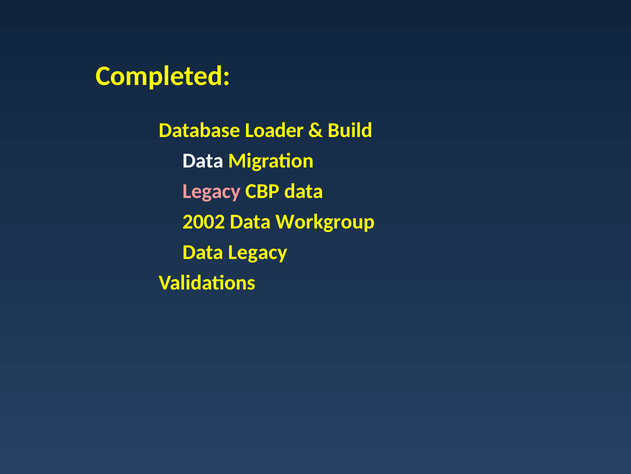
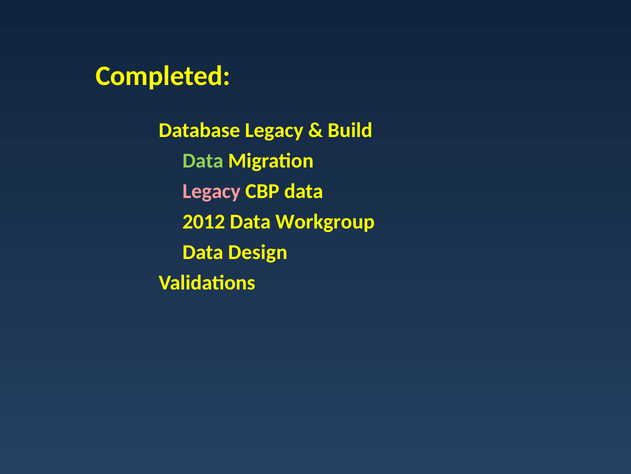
Database Loader: Loader -> Legacy
Data at (203, 160) colour: white -> light green
2002: 2002 -> 2012
Data Legacy: Legacy -> Design
